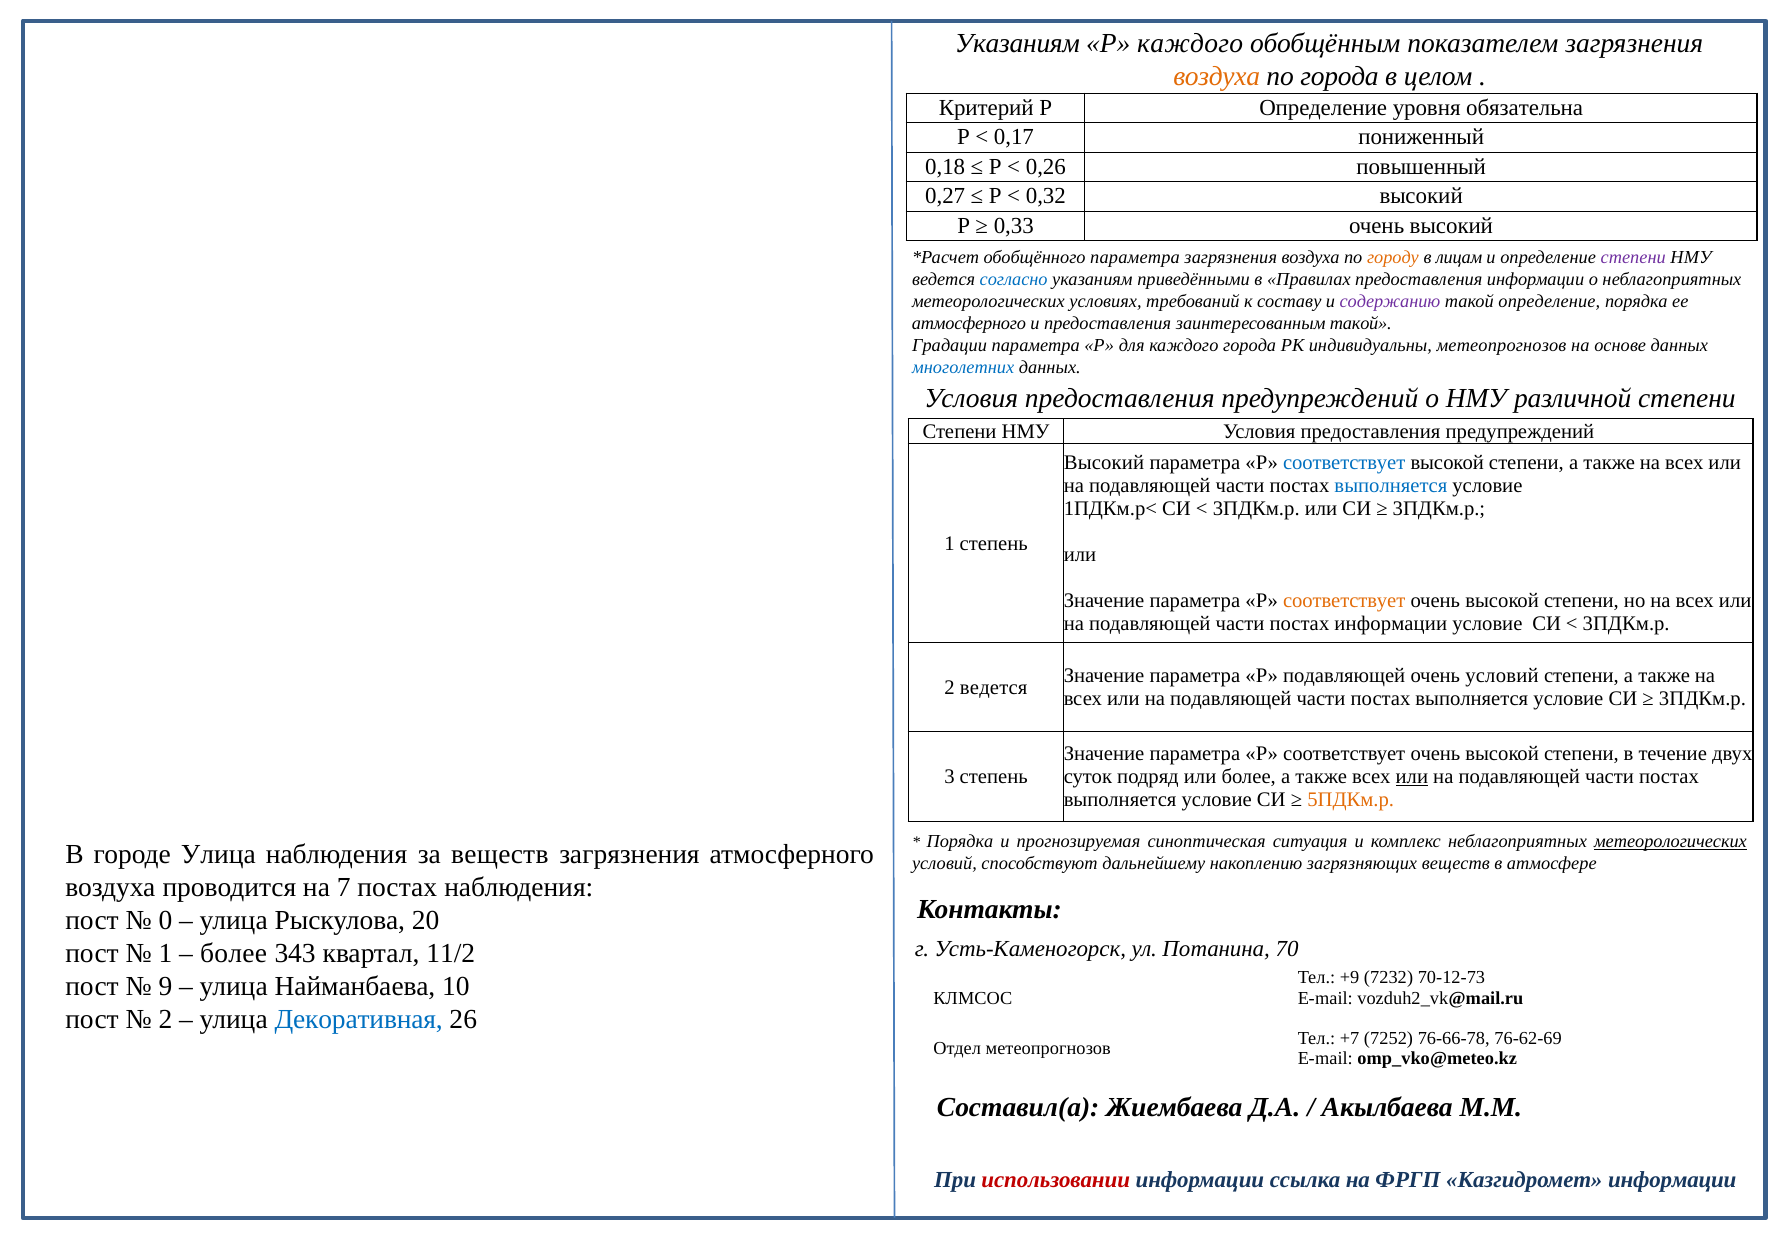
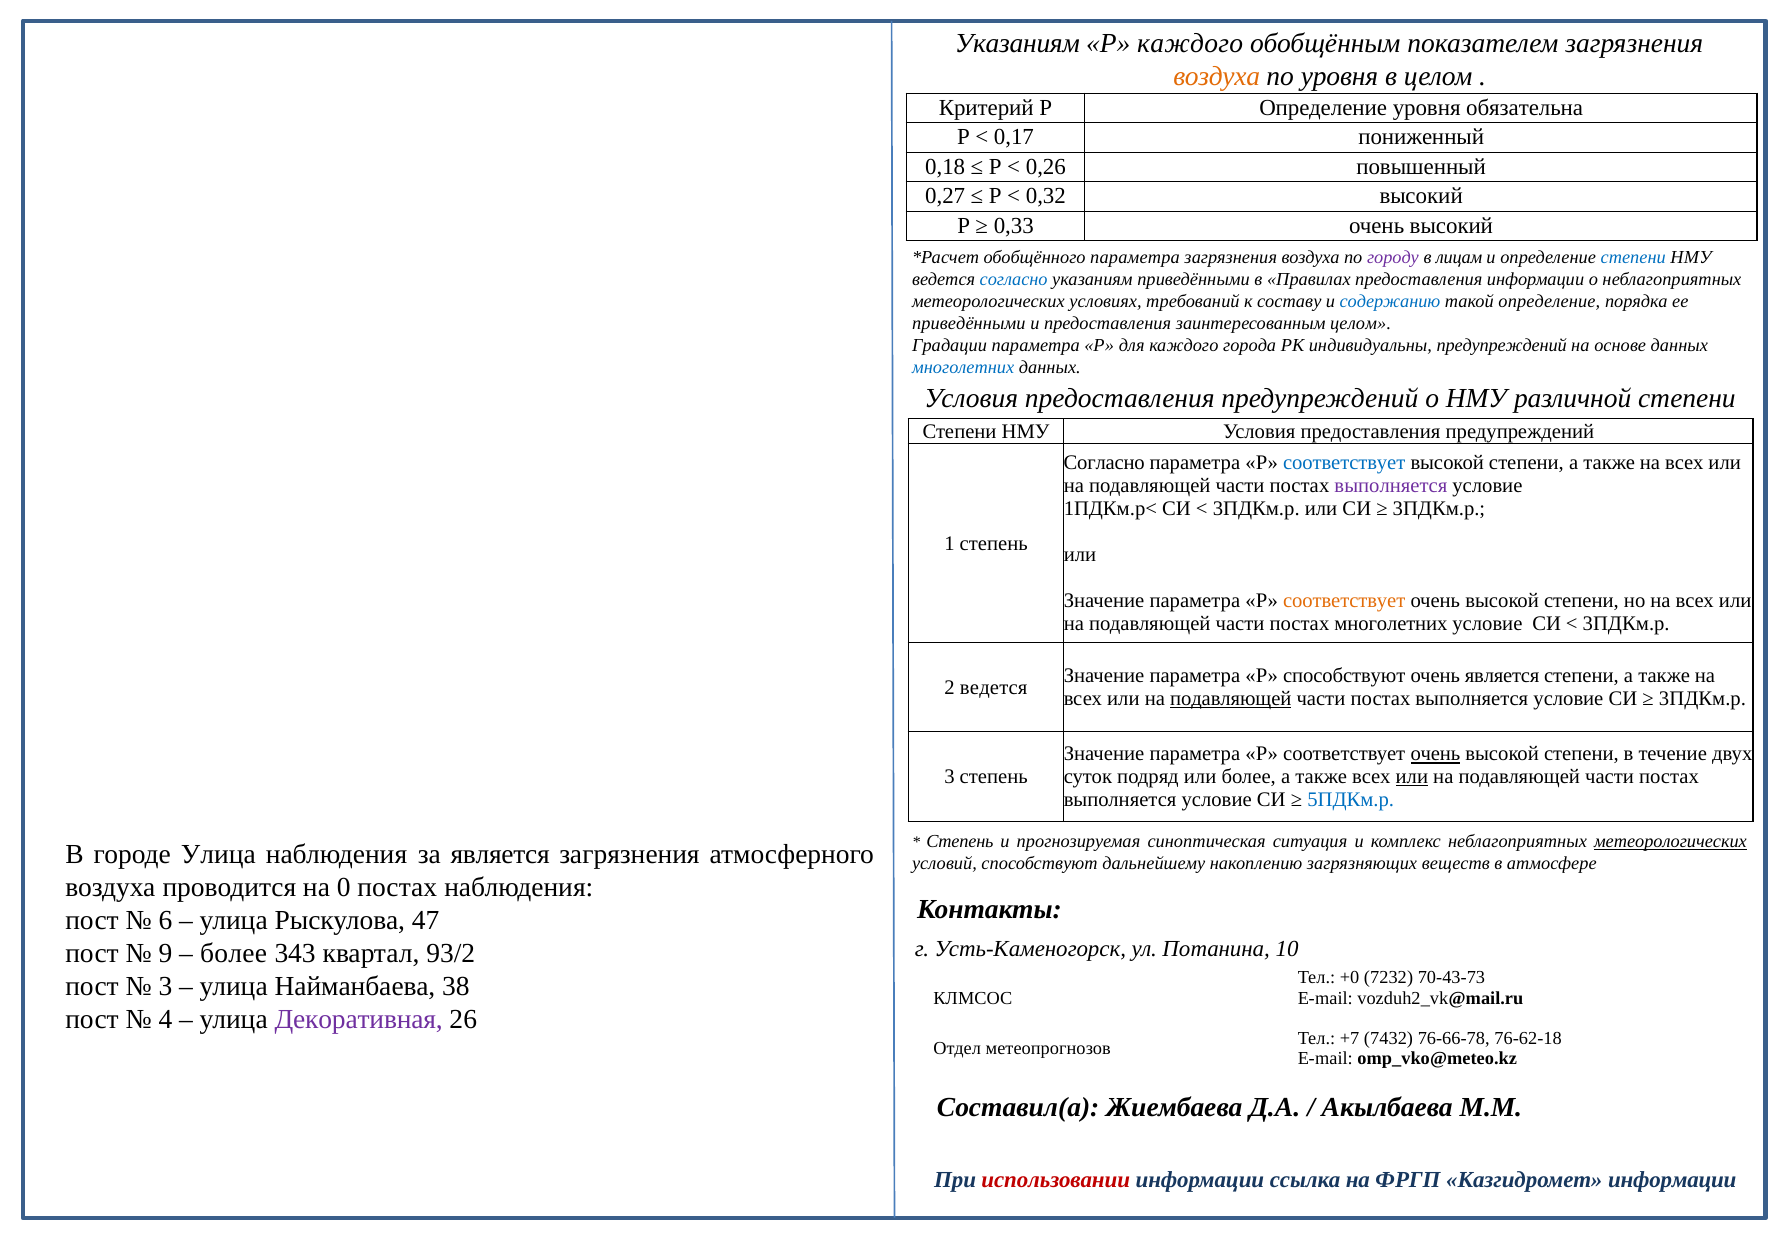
по города: города -> уровня
городу colour: orange -> purple
степени at (1633, 257) colour: purple -> blue
содержанию colour: purple -> blue
атмосферного at (969, 323): атмосферного -> приведёнными
заинтересованным такой: такой -> целом
индивидуальны метеопрогнозов: метеопрогнозов -> предупреждений
Высокий at (1104, 463): Высокий -> Согласно
выполняется at (1391, 486) colour: blue -> purple
постах информации: информации -> многолетних
Р подавляющей: подавляющей -> способствуют
очень условий: условий -> является
подавляющей at (1231, 699) underline: none -> present
очень at (1435, 754) underline: none -> present
5ПДКм.р colour: orange -> blue
Порядка at (960, 842): Порядка -> Степень
за веществ: веществ -> является
7: 7 -> 0
0: 0 -> 6
20: 20 -> 47
70: 70 -> 10
1 at (165, 953): 1 -> 9
11/2: 11/2 -> 93/2
+9: +9 -> +0
70-12-73: 70-12-73 -> 70-43-73
9 at (165, 986): 9 -> 3
10: 10 -> 38
2 at (165, 1019): 2 -> 4
Декоративная colour: blue -> purple
7252: 7252 -> 7432
76-62-69: 76-62-69 -> 76-62-18
